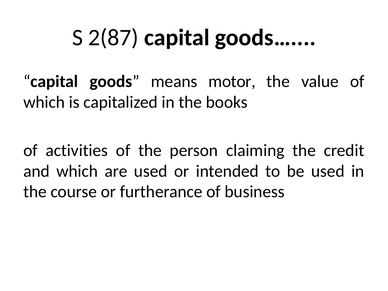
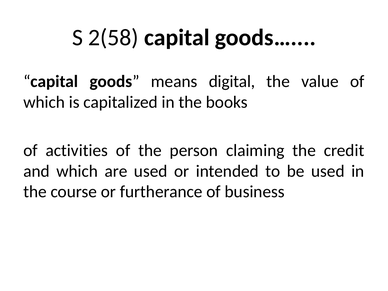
2(87: 2(87 -> 2(58
motor: motor -> digital
